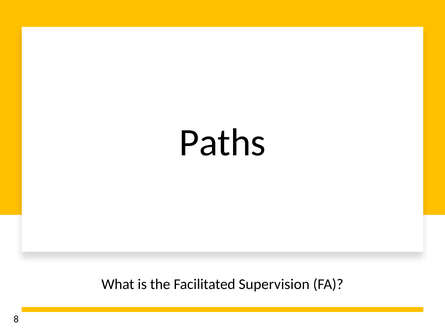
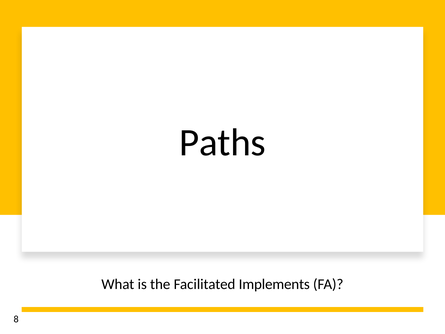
Supervision: Supervision -> Implements
